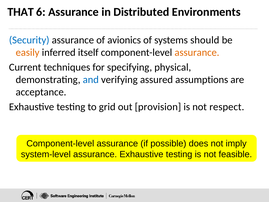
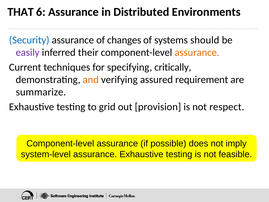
avionics: avionics -> changes
easily colour: orange -> purple
itself: itself -> their
physical: physical -> critically
and colour: blue -> orange
assumptions: assumptions -> requirement
acceptance: acceptance -> summarize
